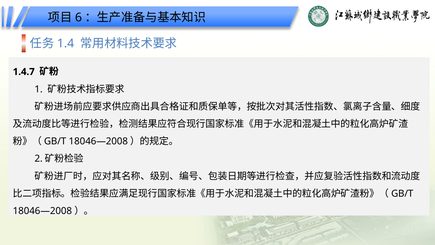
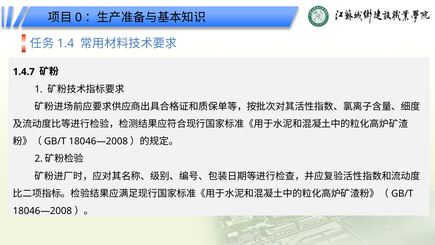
6: 6 -> 0
